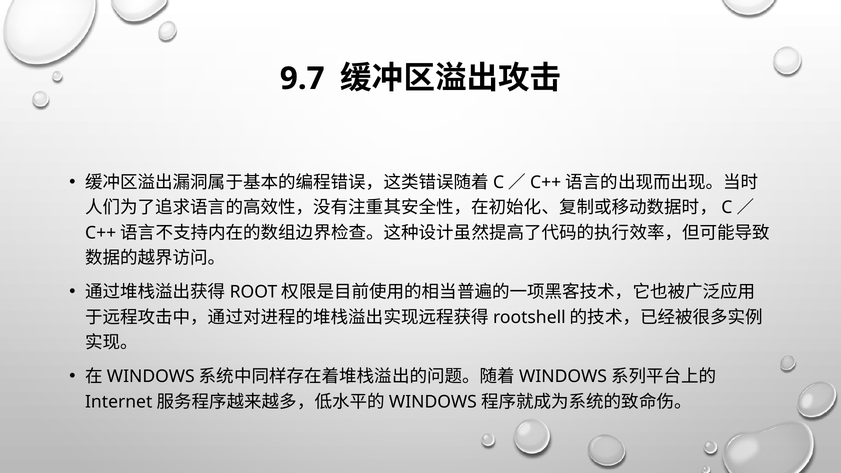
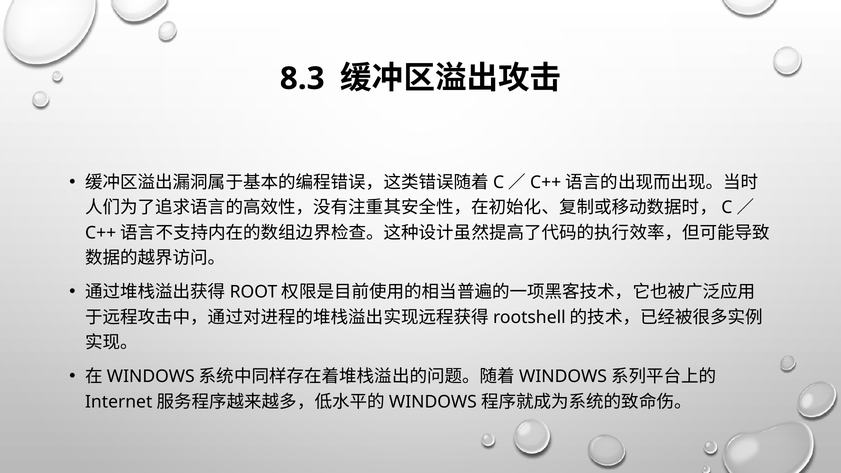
9.7: 9.7 -> 8.3
